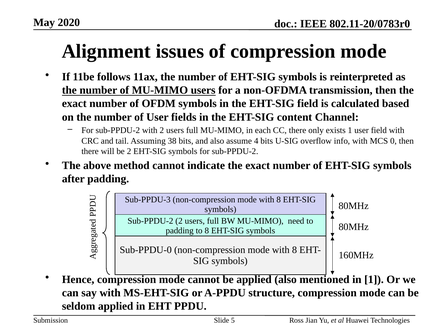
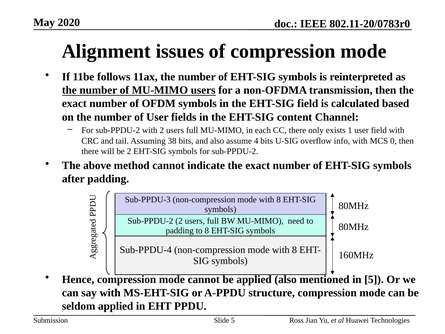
Sub-PPDU-0: Sub-PPDU-0 -> Sub-PPDU-4
in 1: 1 -> 5
